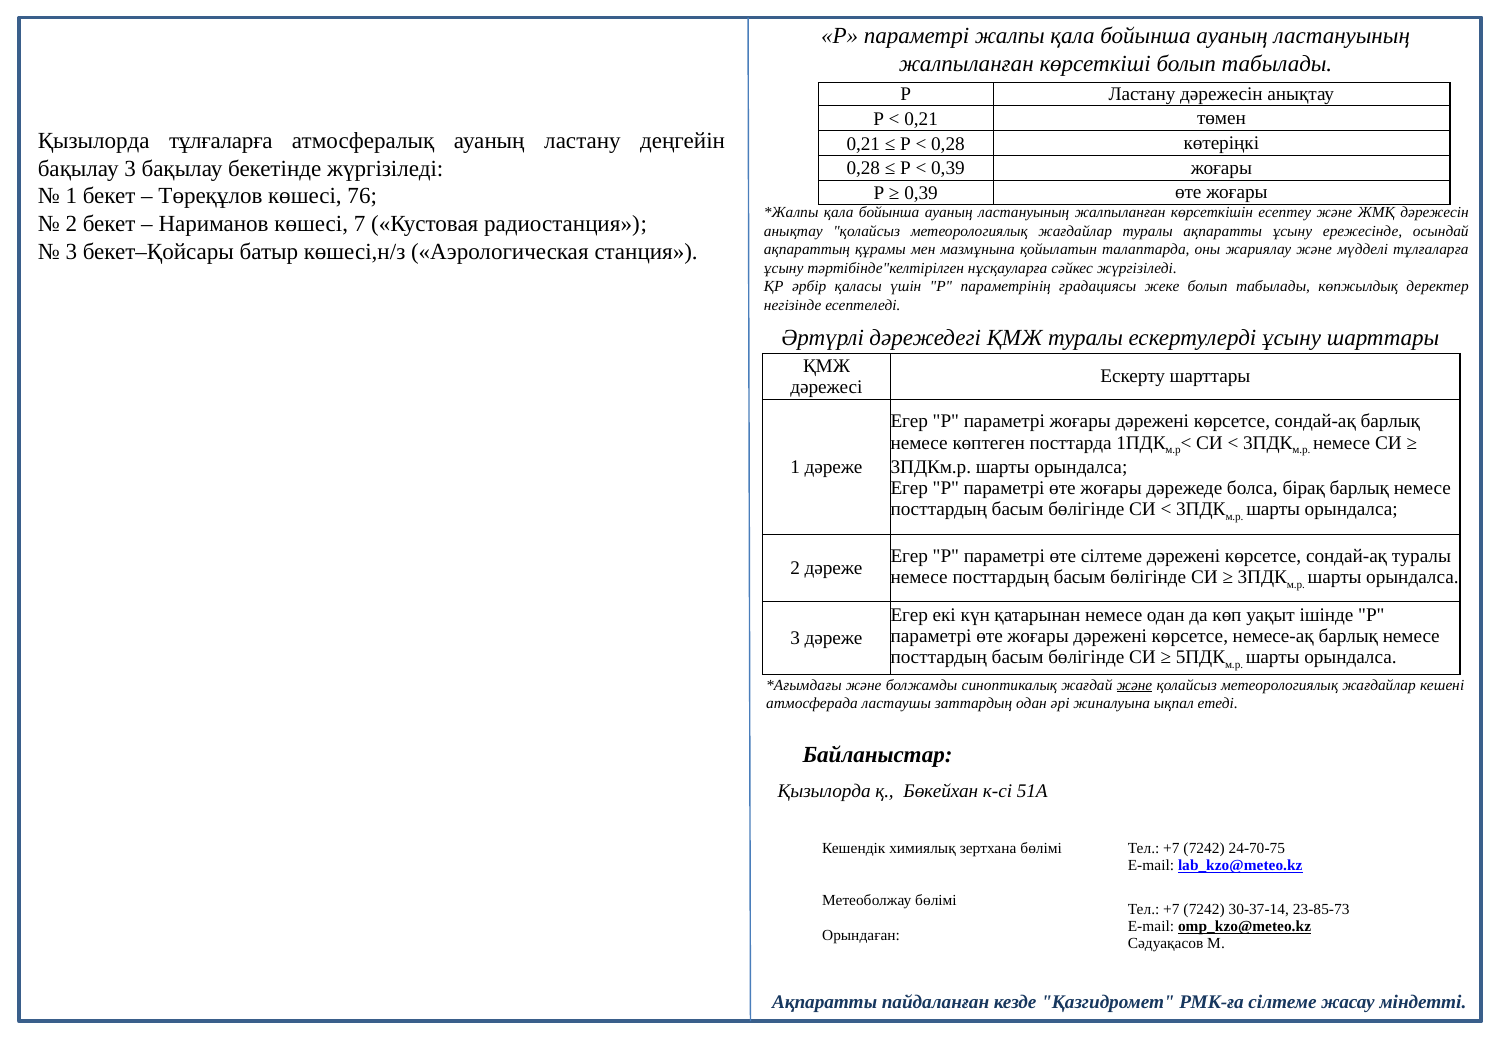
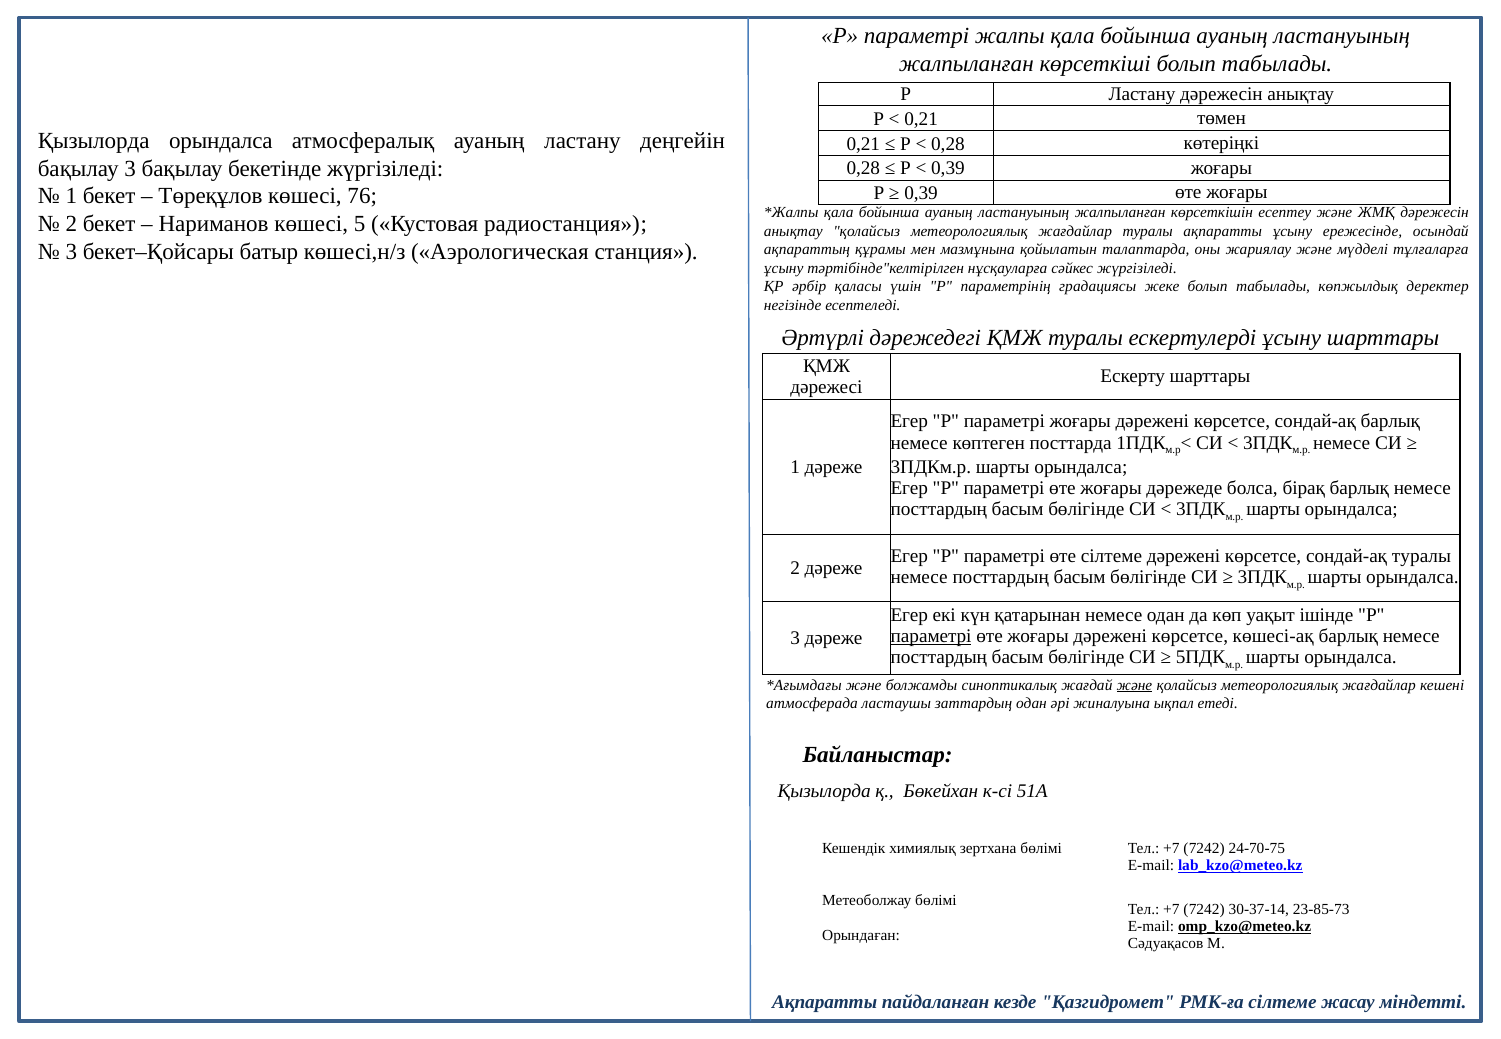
Қызылорда тұлғаларға: тұлғаларға -> орындалса
7: 7 -> 5
параметрі at (931, 636) underline: none -> present
немесе-ақ: немесе-ақ -> көшесі-ақ
